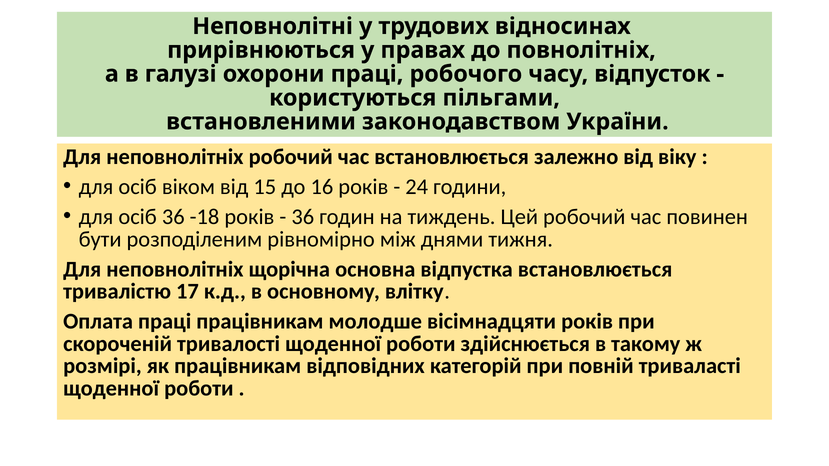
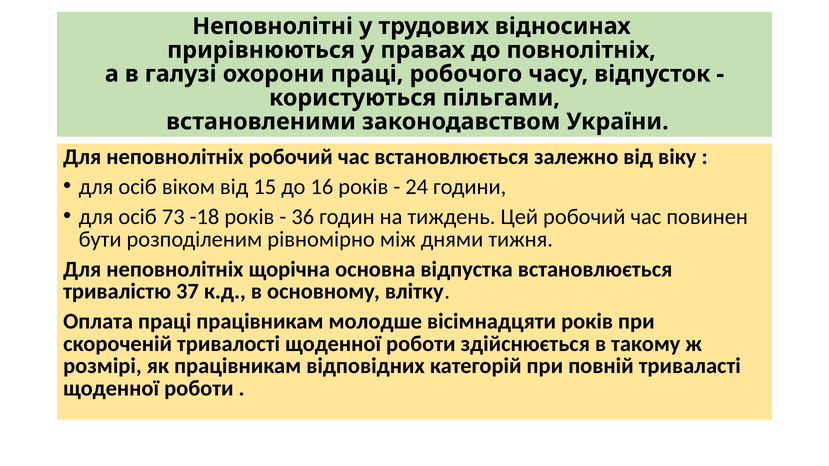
осіб 36: 36 -> 73
17: 17 -> 37
